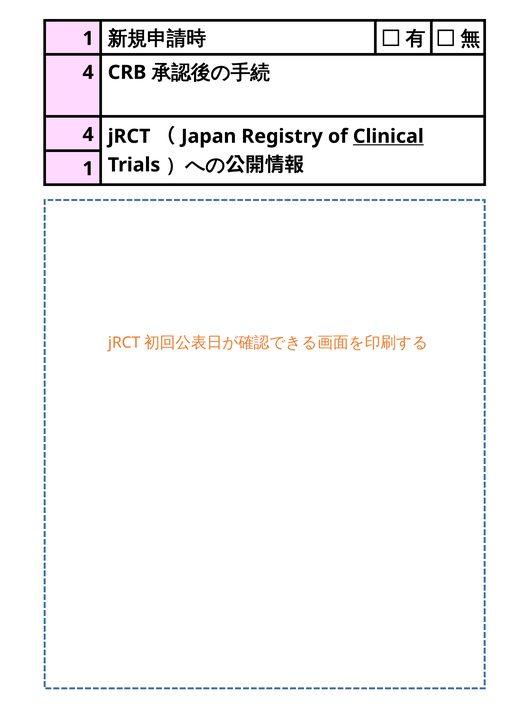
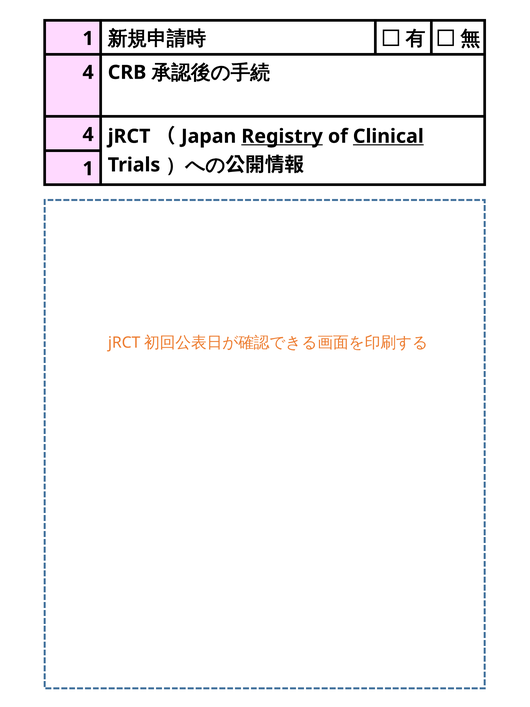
Registry underline: none -> present
